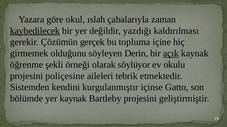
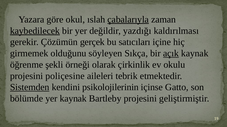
çabalarıyla underline: none -> present
topluma: topluma -> satıcıları
Derin: Derin -> Sıkça
söylüyor: söylüyor -> çirkinlik
Sistemden underline: none -> present
kurgulanmıştır: kurgulanmıştır -> psikolojilerinin
